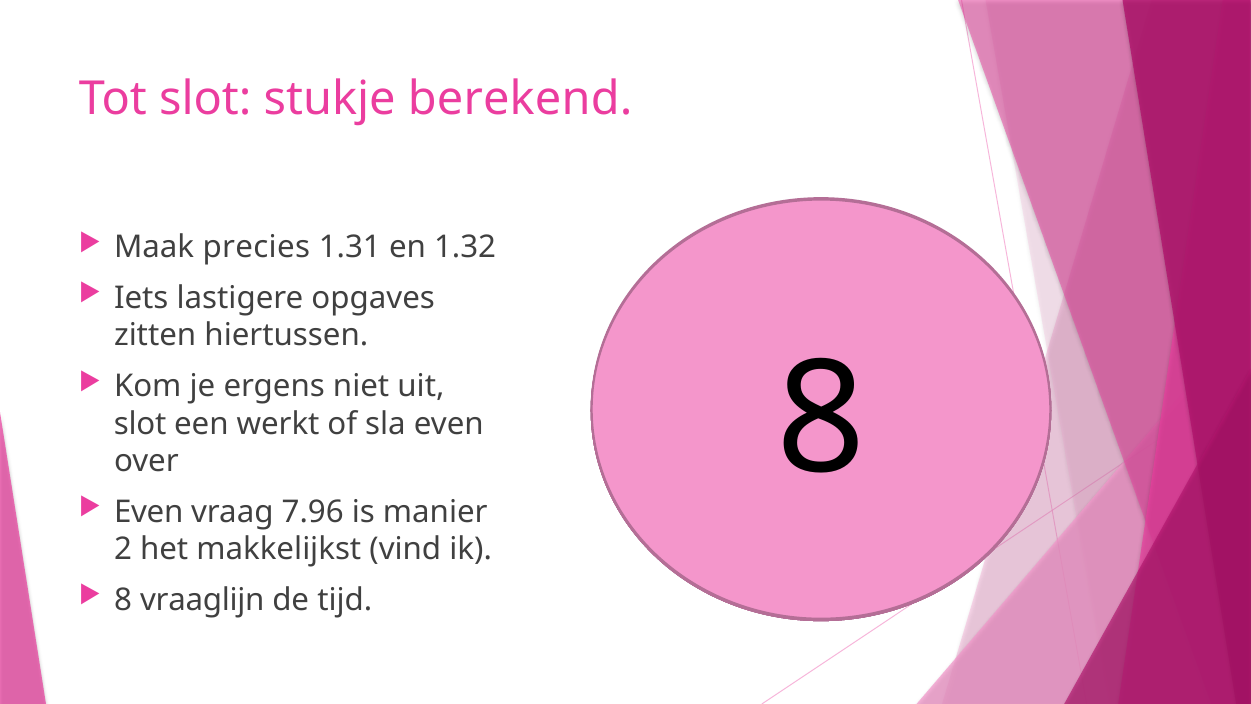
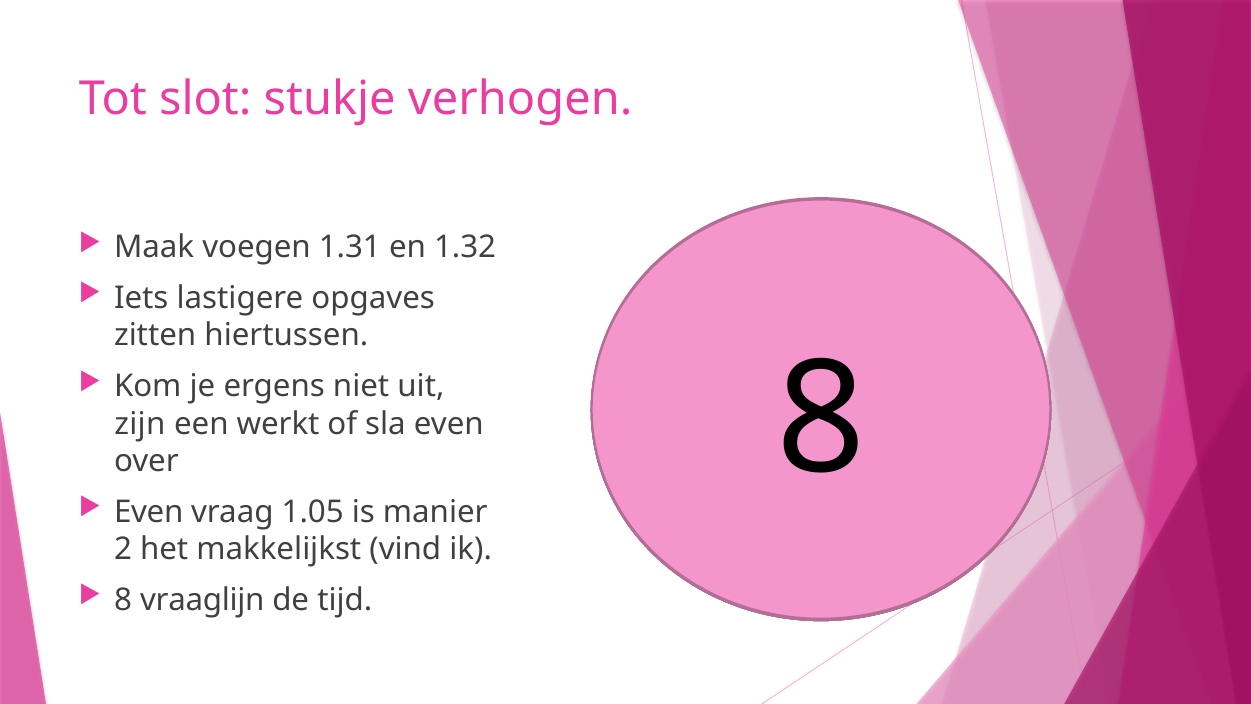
berekend: berekend -> verhogen
precies: precies -> voegen
slot at (140, 424): slot -> zijn
7.96: 7.96 -> 1.05
